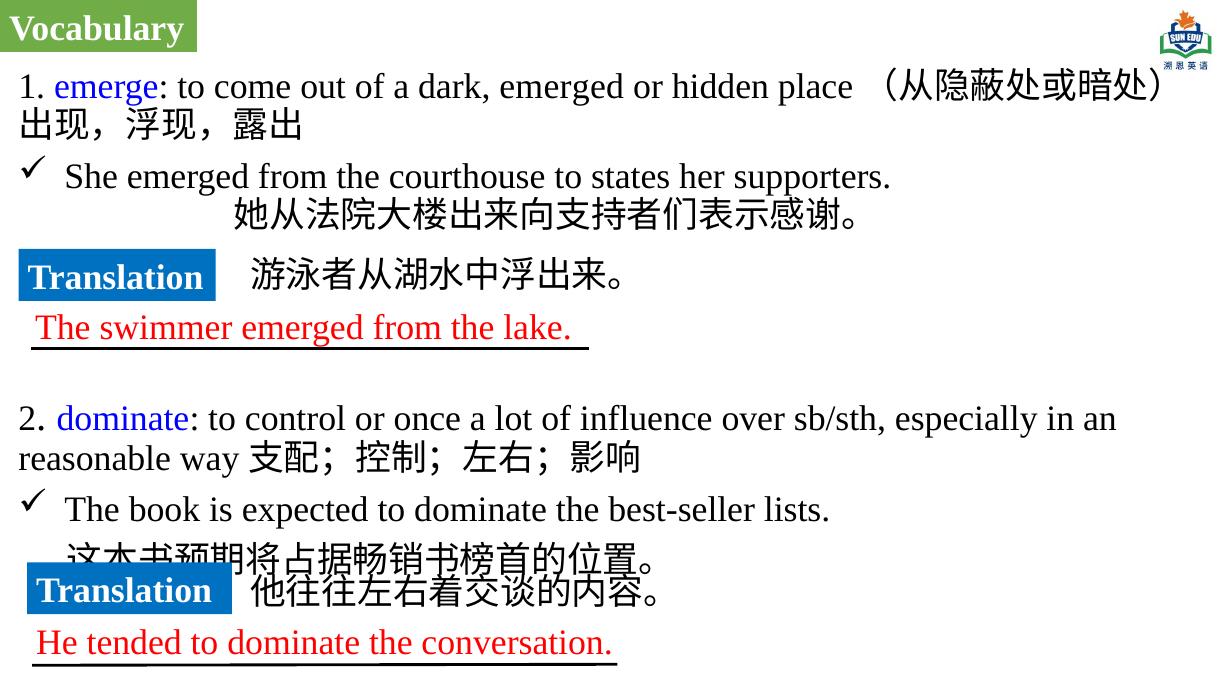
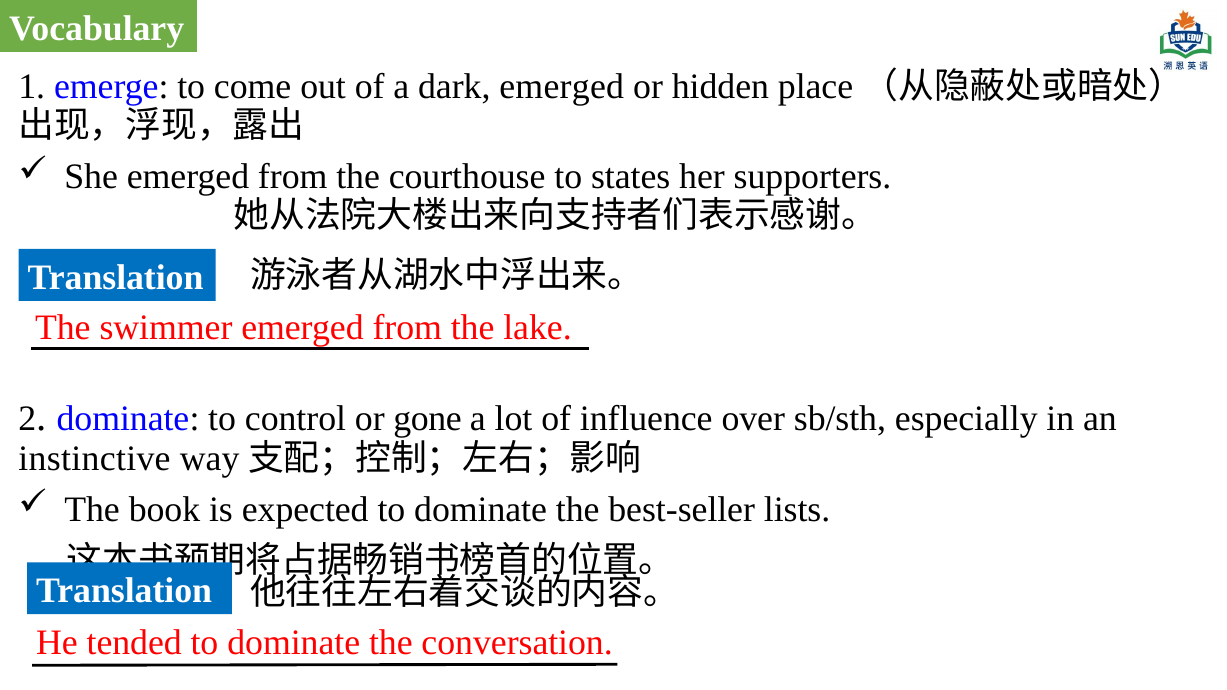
once: once -> gone
reasonable: reasonable -> instinctive
